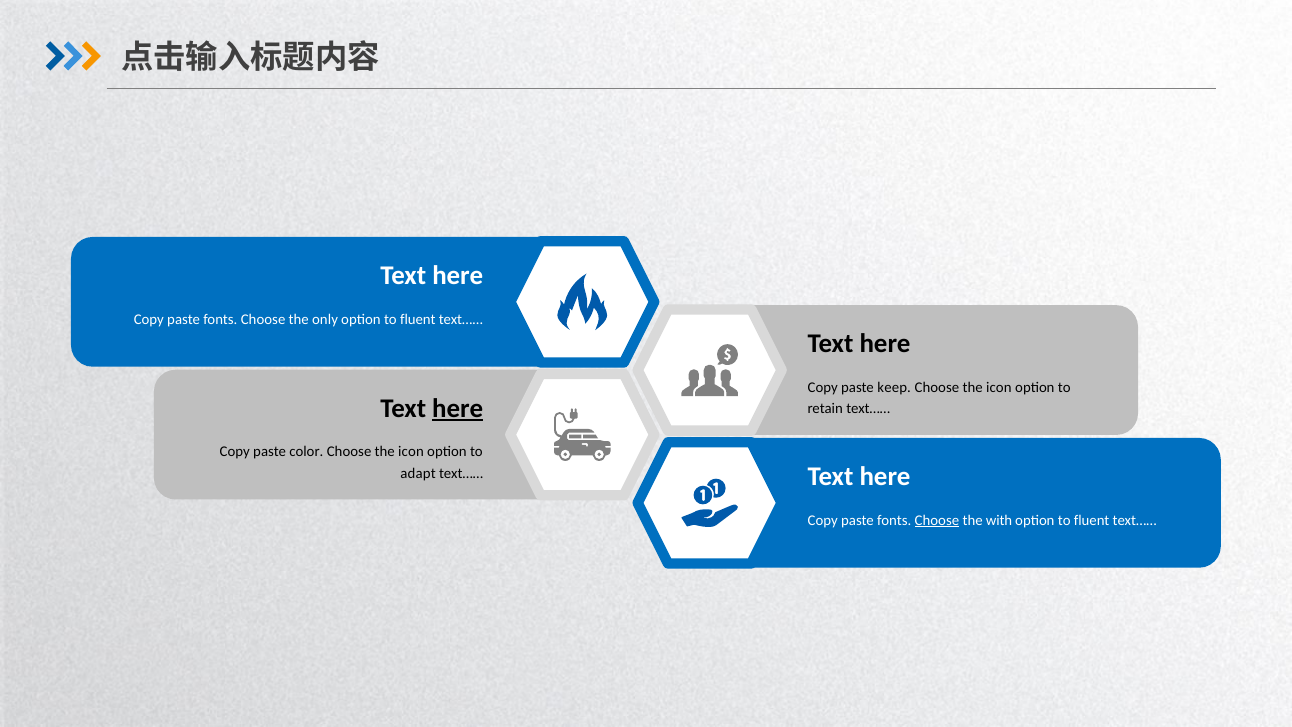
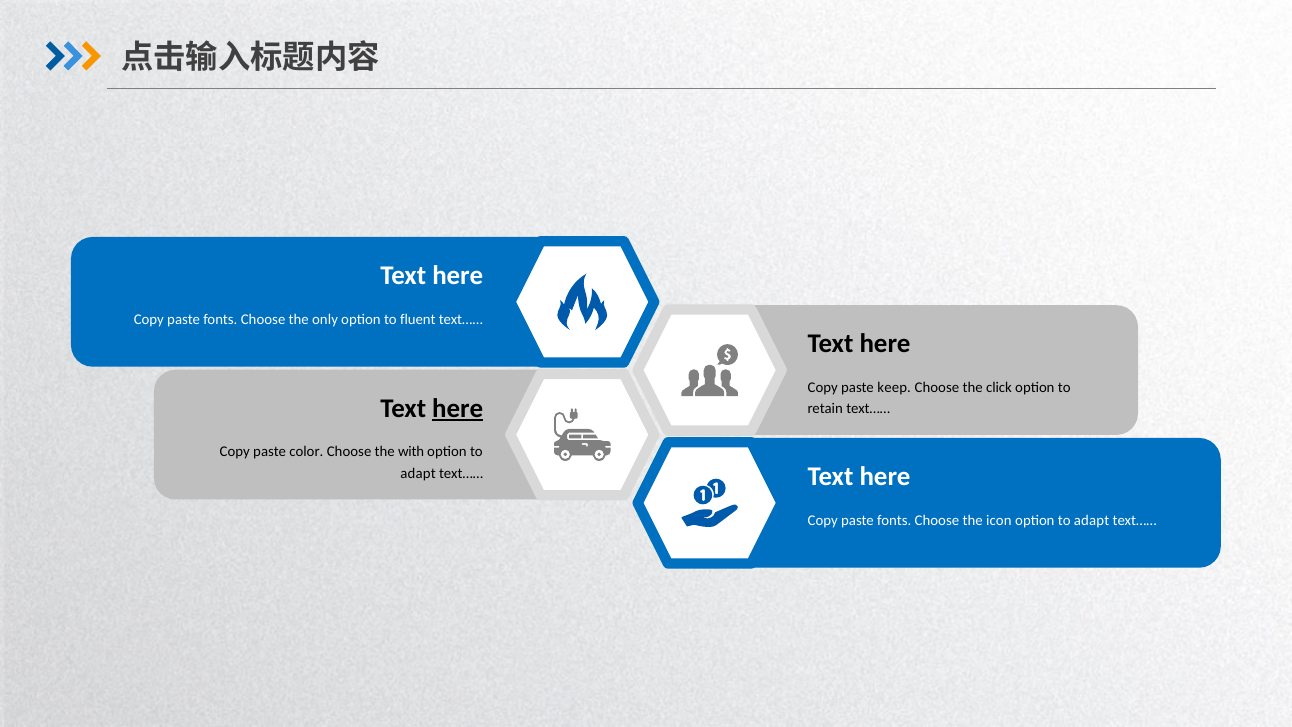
icon at (999, 387): icon -> click
icon at (411, 452): icon -> with
Choose at (937, 520) underline: present -> none
with: with -> icon
fluent at (1092, 520): fluent -> adapt
